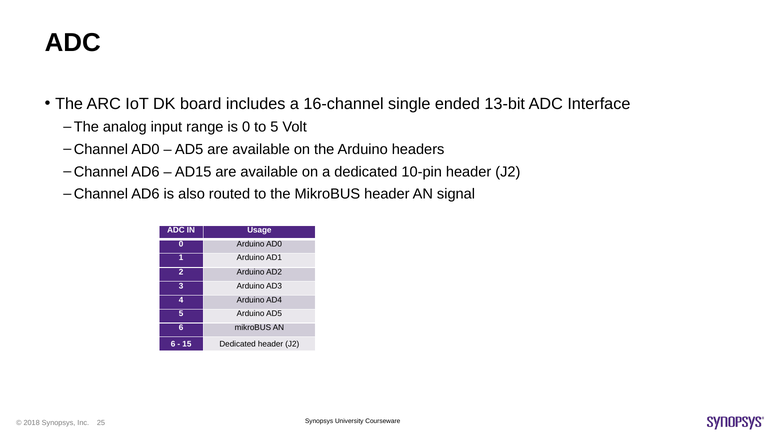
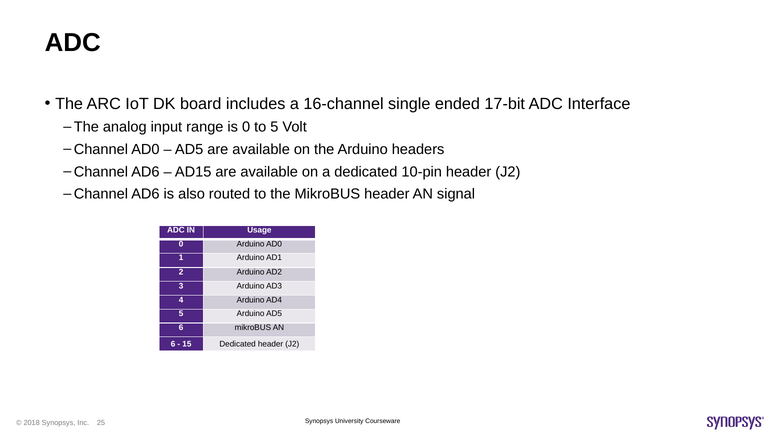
13-bit: 13-bit -> 17-bit
